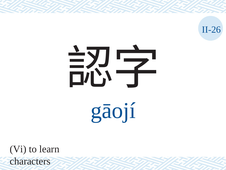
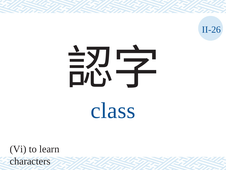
gāojí: gāojí -> class
